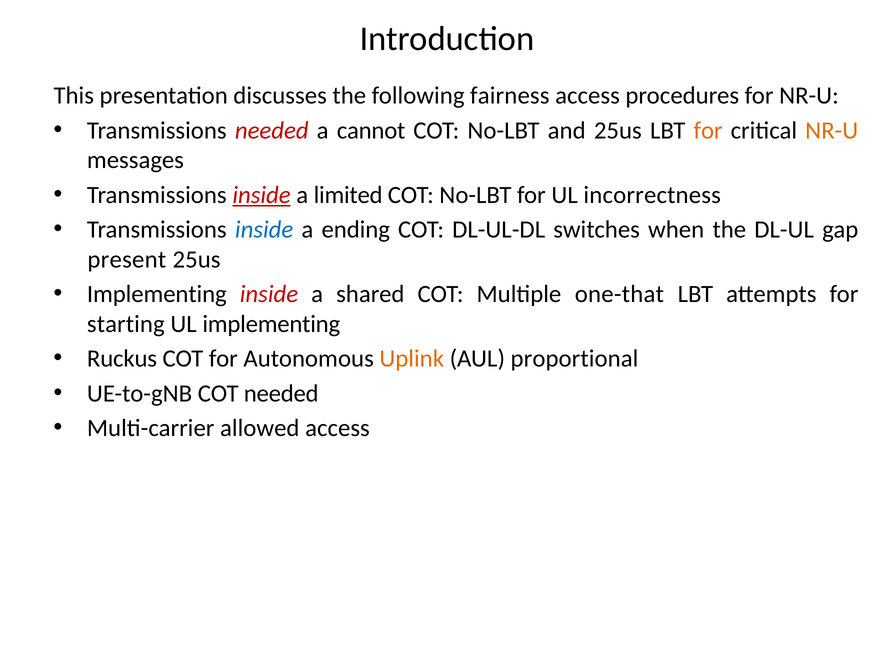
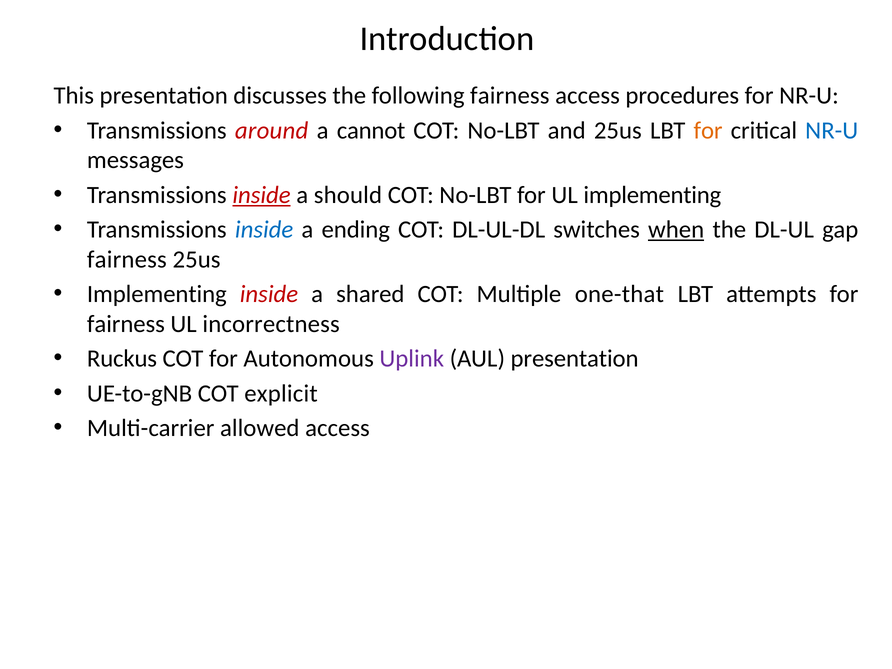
Transmissions needed: needed -> around
NR-U at (832, 130) colour: orange -> blue
limited: limited -> should
UL incorrectness: incorrectness -> implementing
when underline: none -> present
present at (127, 259): present -> fairness
starting at (126, 324): starting -> fairness
UL implementing: implementing -> incorrectness
Uplink colour: orange -> purple
AUL proportional: proportional -> presentation
COT needed: needed -> explicit
